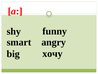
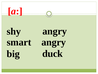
funny at (55, 31): funny -> angry
хочу: хочу -> duck
